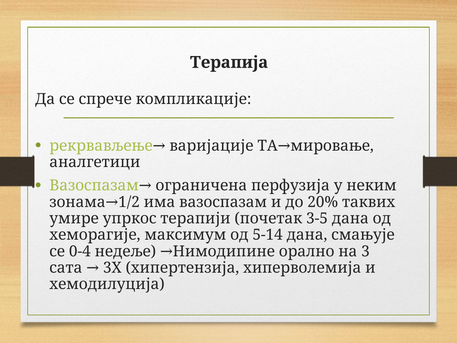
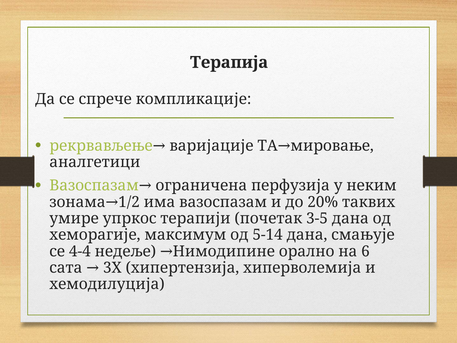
0-4: 0-4 -> 4-4
3: 3 -> 6
